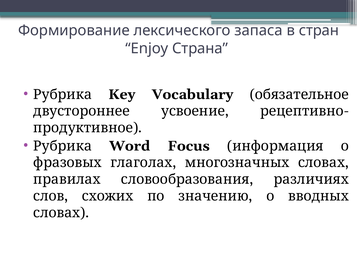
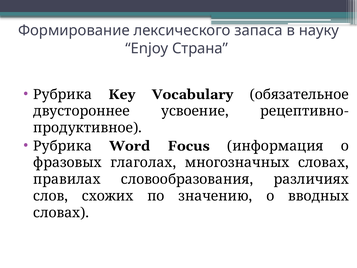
стран: стран -> науку
